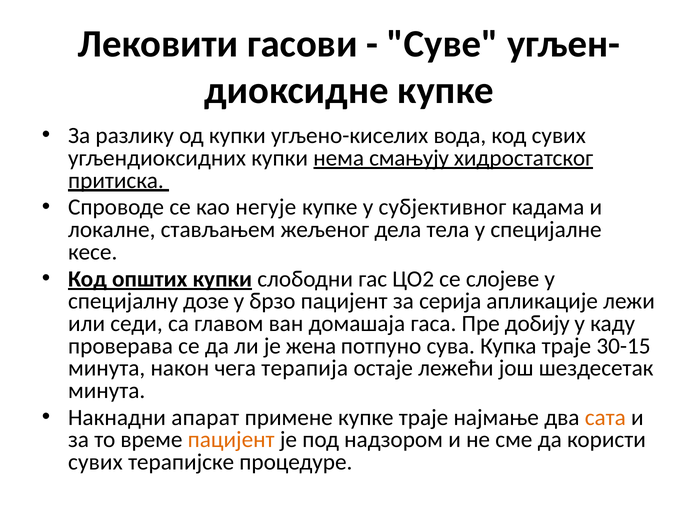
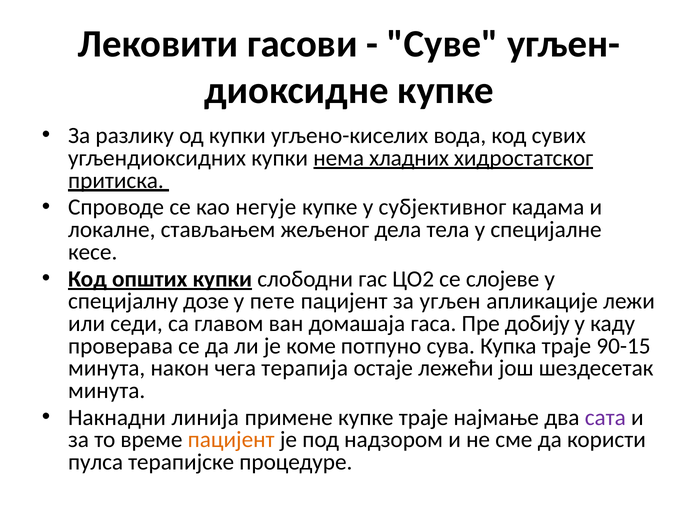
смањују: смањују -> хладних
брзо: брзо -> пете
серија: серија -> угљен
жена: жена -> коме
30-15: 30-15 -> 90-15
апарат: апарат -> линија
сата colour: orange -> purple
сувих at (95, 463): сувих -> пулса
